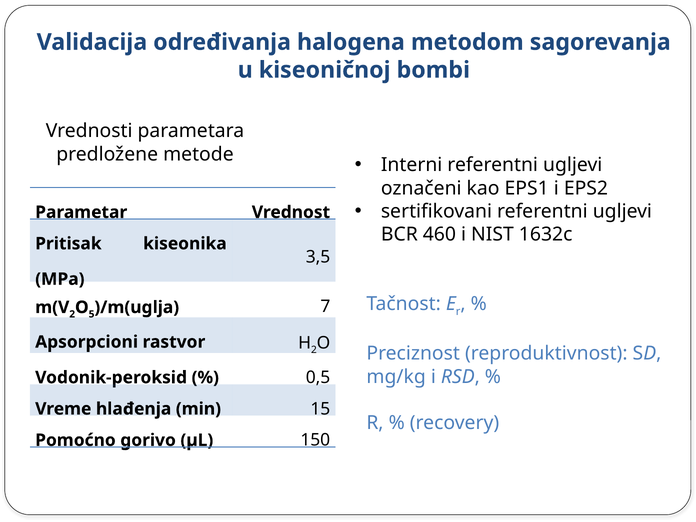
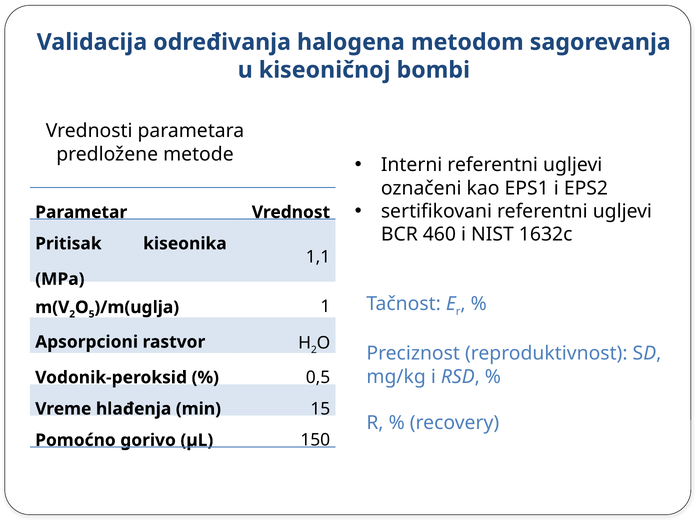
3,5: 3,5 -> 1,1
7: 7 -> 1
